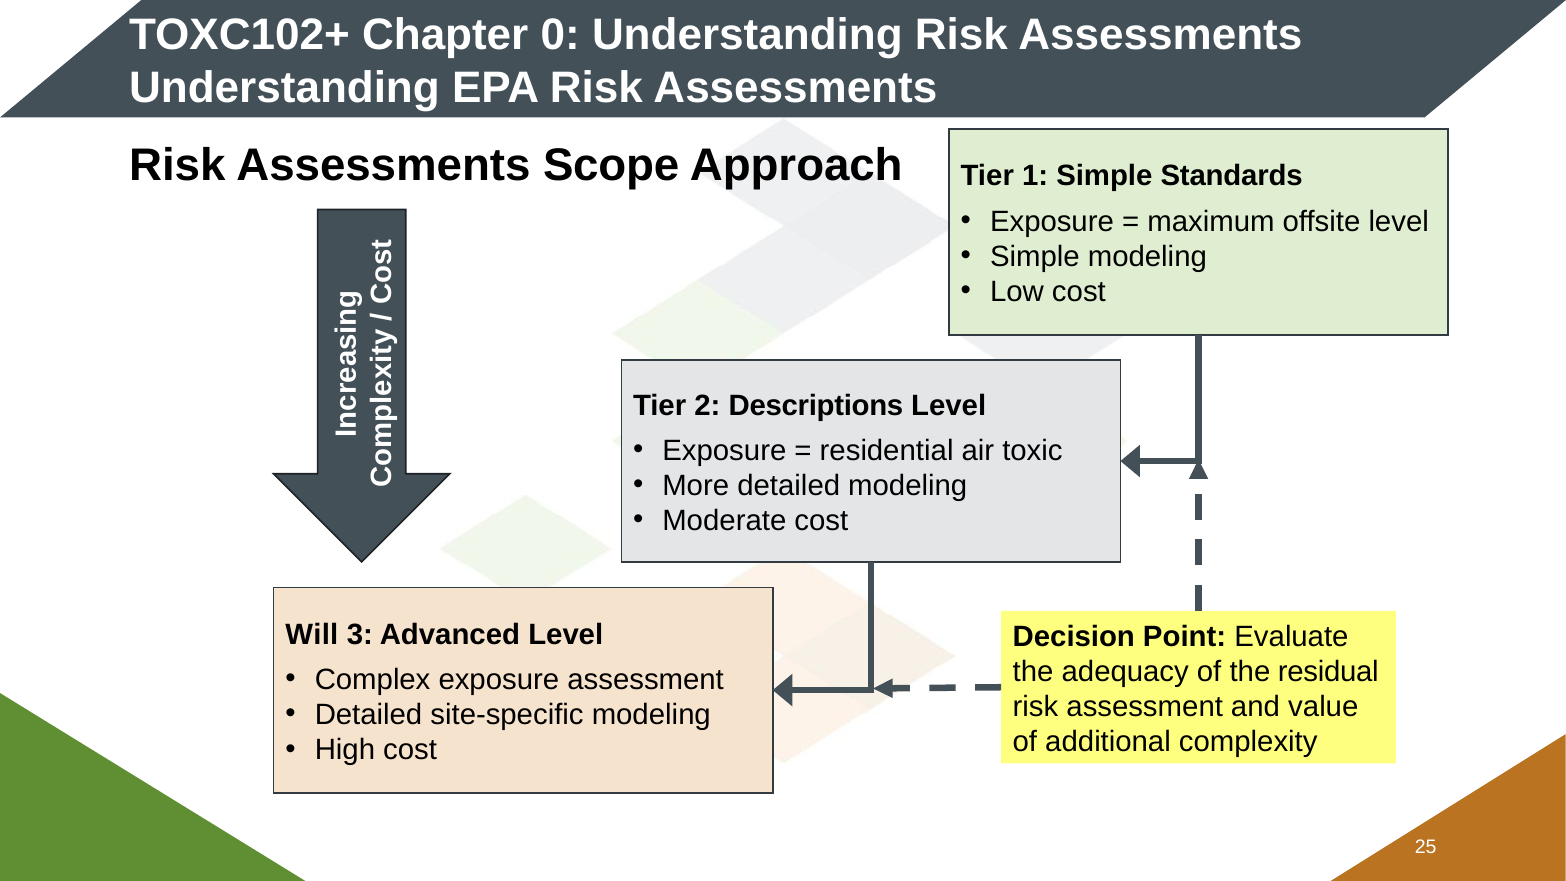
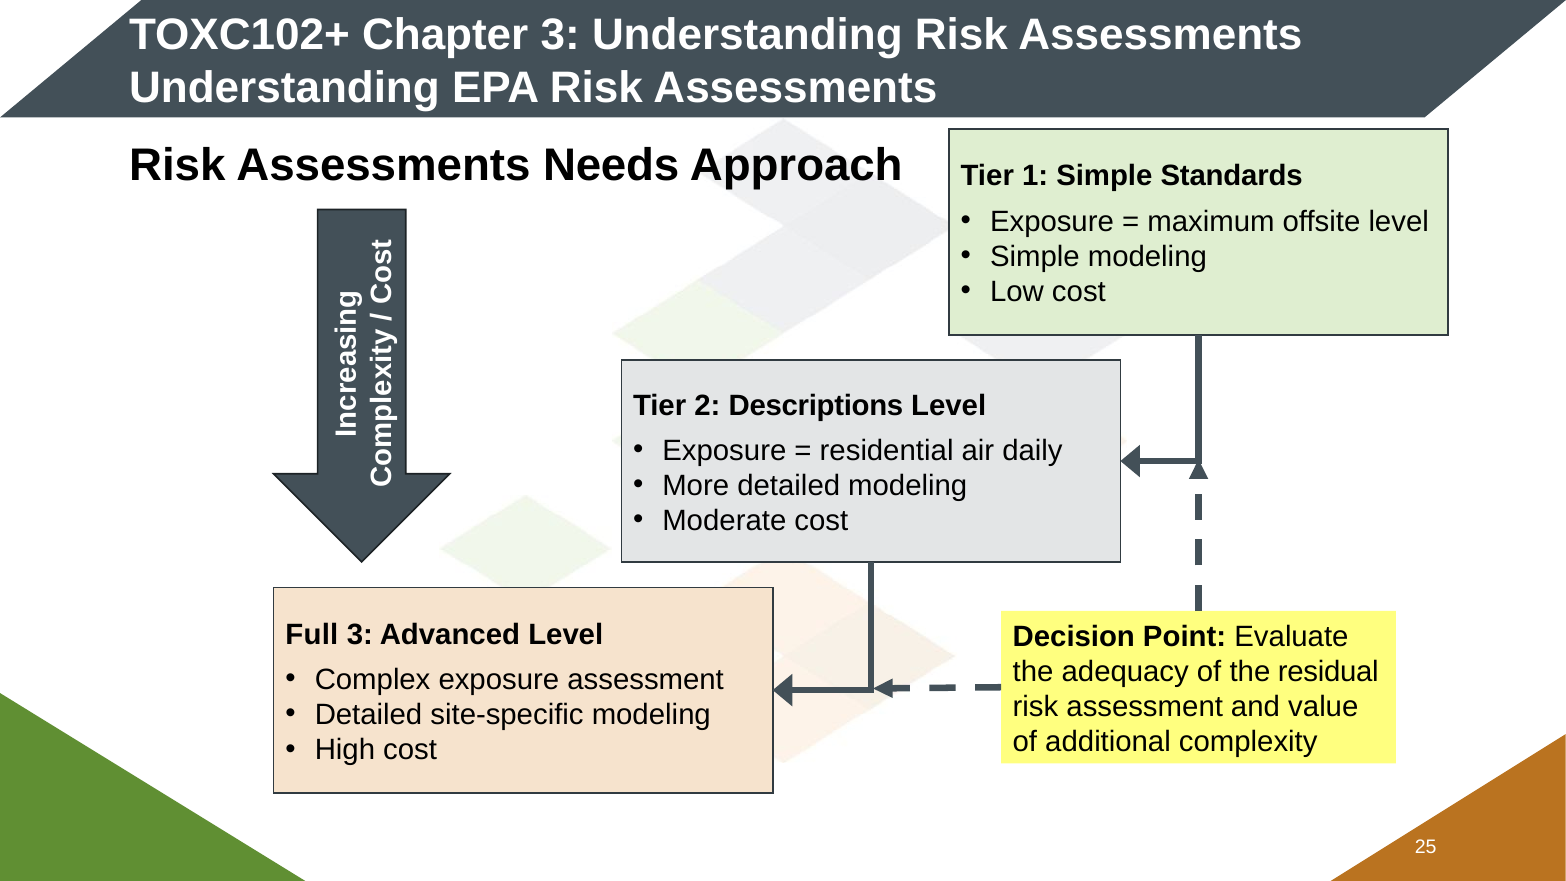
Chapter 0: 0 -> 3
Scope: Scope -> Needs
toxic: toxic -> daily
Will: Will -> Full
